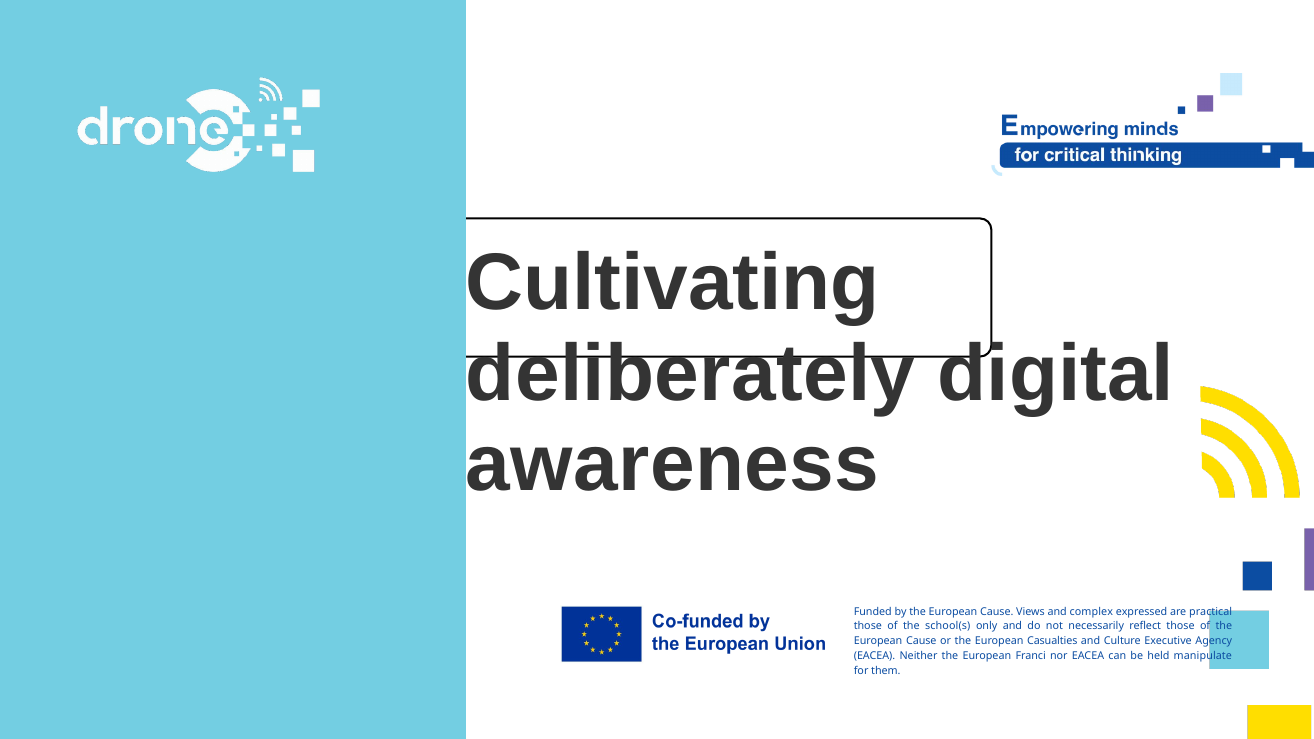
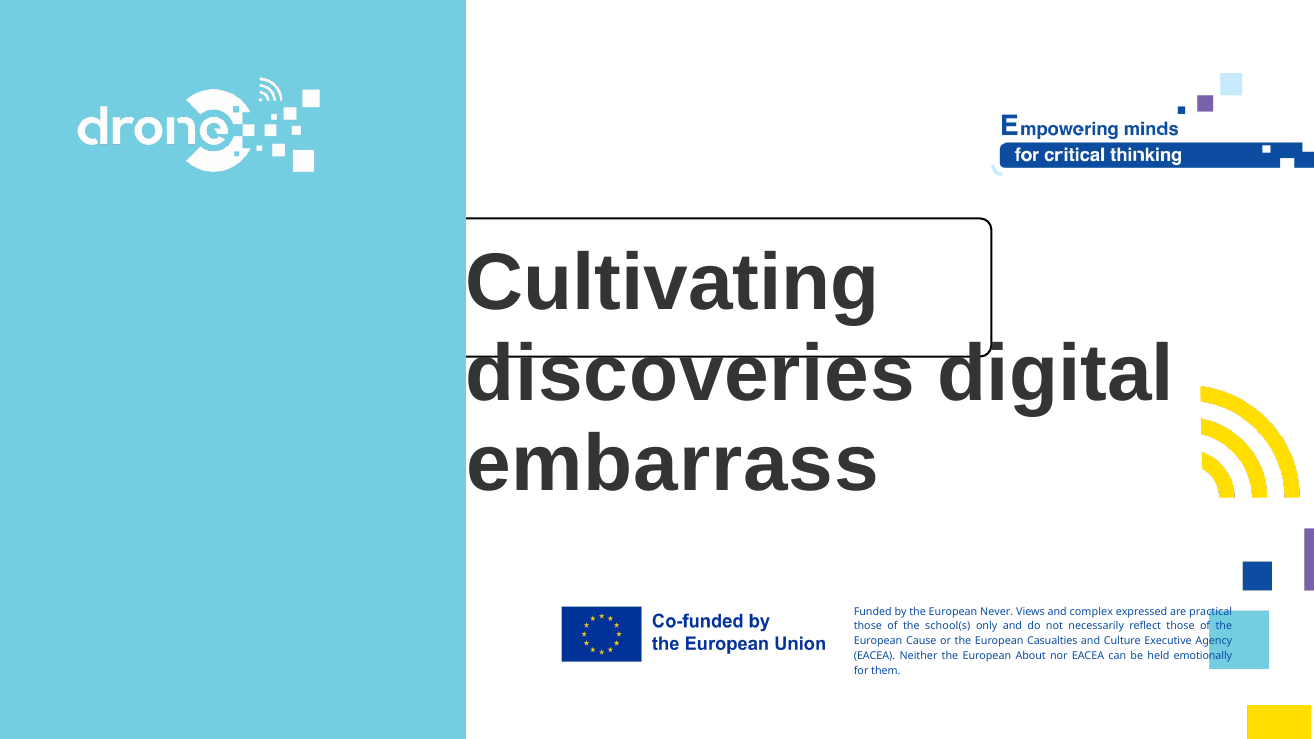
deliberately: deliberately -> discoveries
awareness: awareness -> embarrass
by the European Cause: Cause -> Never
Franci: Franci -> About
manipulate: manipulate -> emotionally
